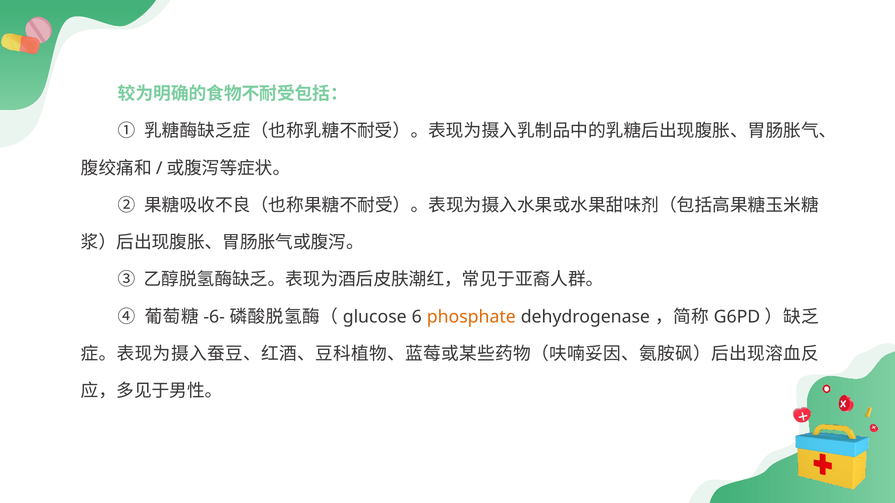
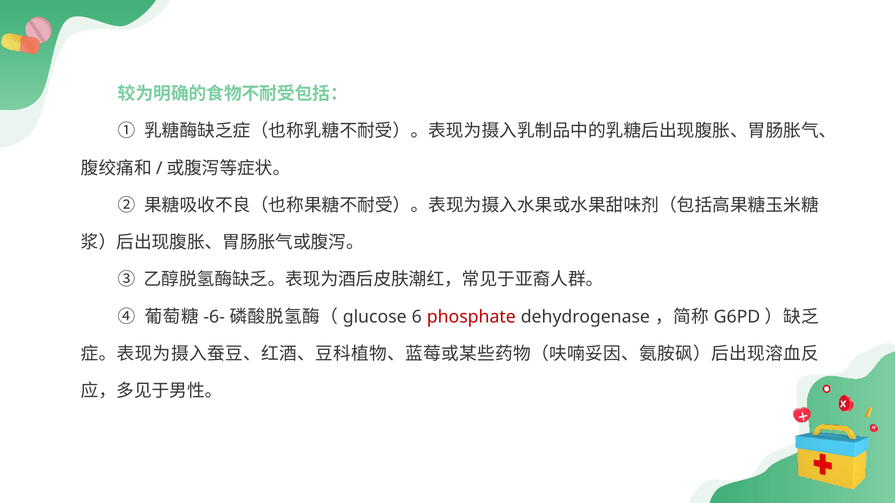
phosphate colour: orange -> red
